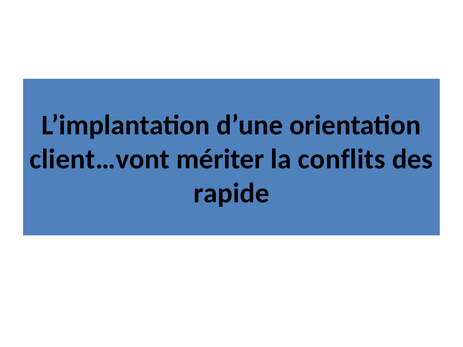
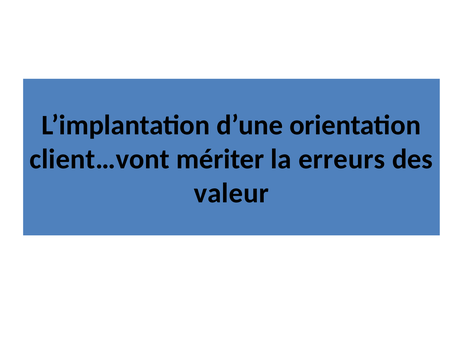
conflits: conflits -> erreurs
rapide: rapide -> valeur
